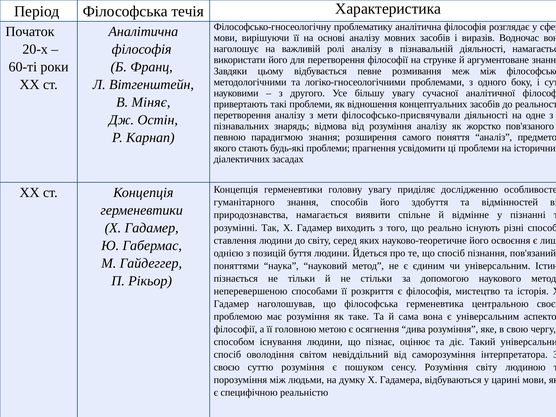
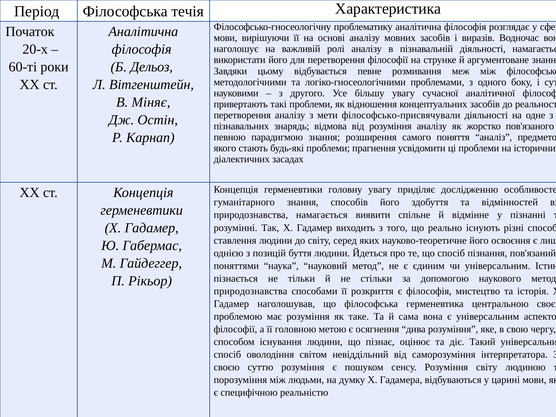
Франц: Франц -> Дельоз
неперевершеною at (251, 291): неперевершеною -> природознавства
